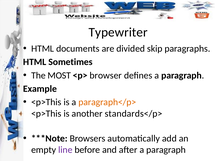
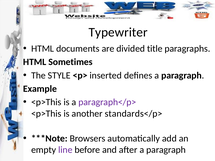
skip: skip -> title
MOST: MOST -> STYLE
browser: browser -> inserted
paragraph</p> colour: orange -> purple
